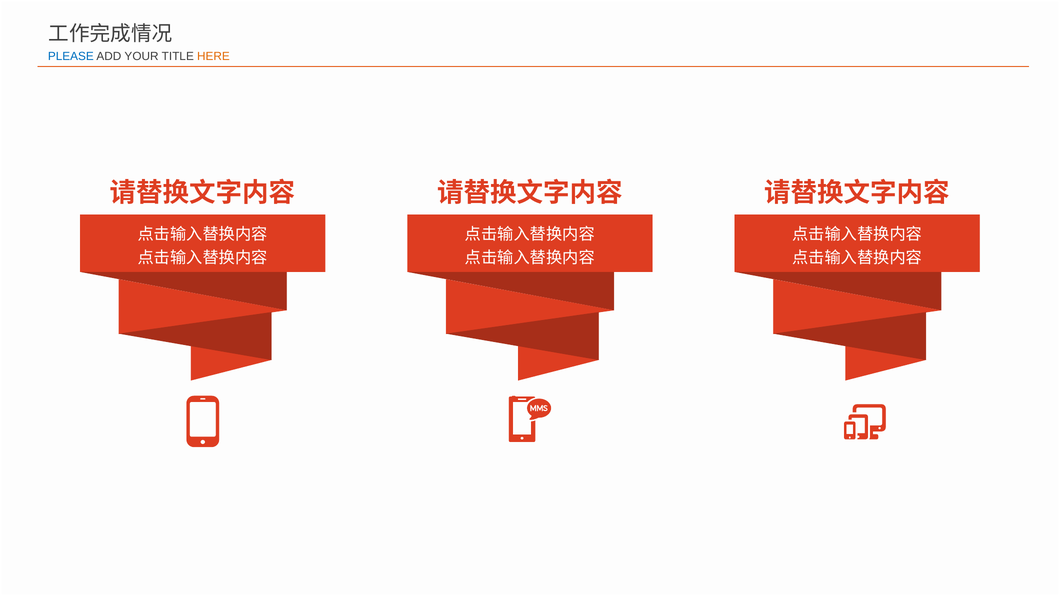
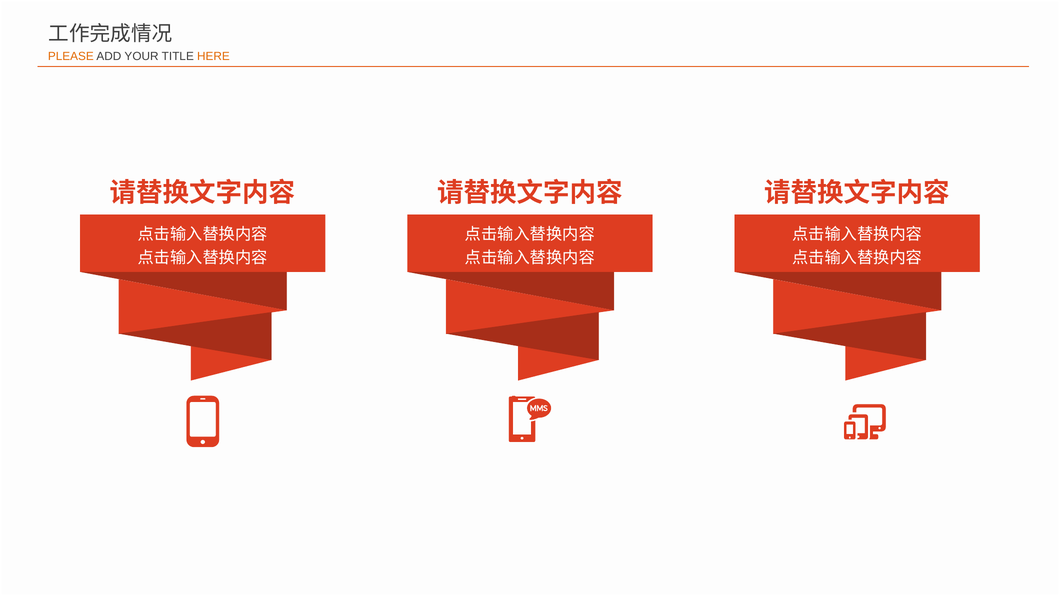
PLEASE colour: blue -> orange
